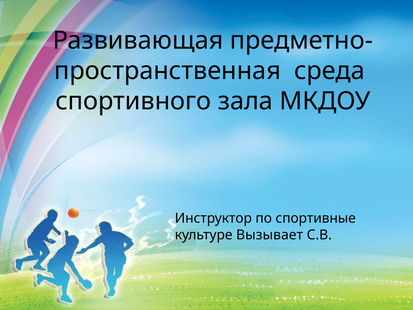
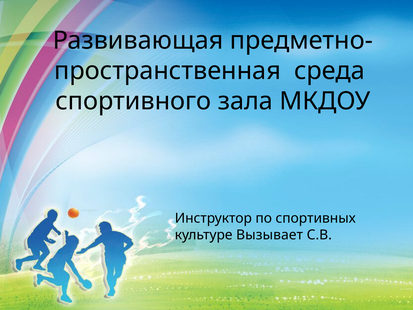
спортивные: спортивные -> спортивных
